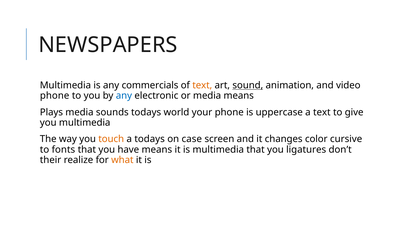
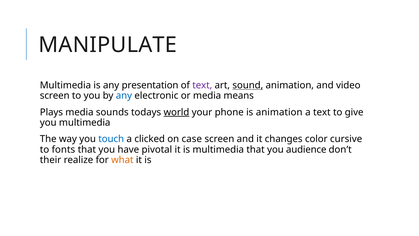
NEWSPAPERS: NEWSPAPERS -> MANIPULATE
commercials: commercials -> presentation
text at (202, 85) colour: orange -> purple
phone at (55, 96): phone -> screen
world underline: none -> present
is uppercase: uppercase -> animation
touch colour: orange -> blue
a todays: todays -> clicked
have means: means -> pivotal
ligatures: ligatures -> audience
